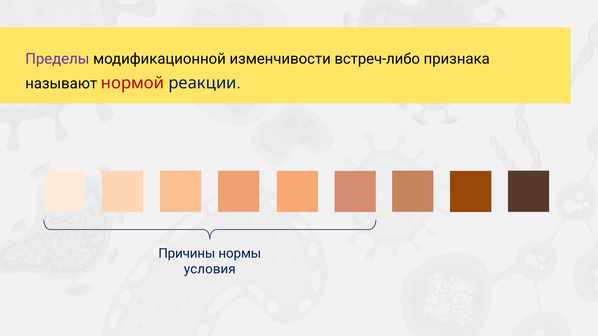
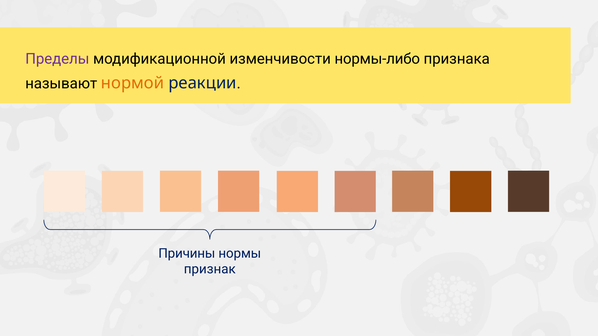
встреч-либо: встреч-либо -> нормы-либо
нормой colour: red -> orange
условия: условия -> признак
